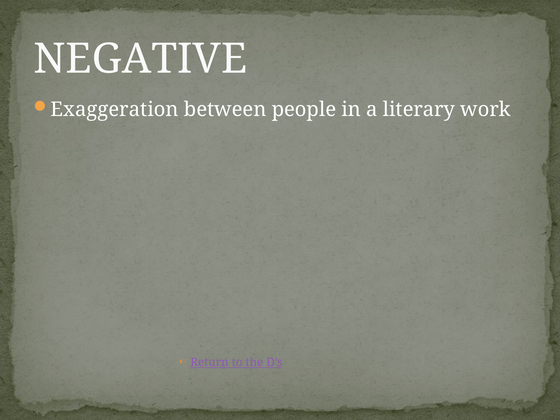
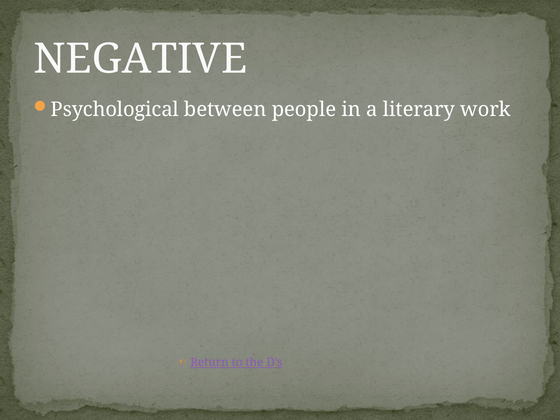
Exaggeration: Exaggeration -> Psychological
